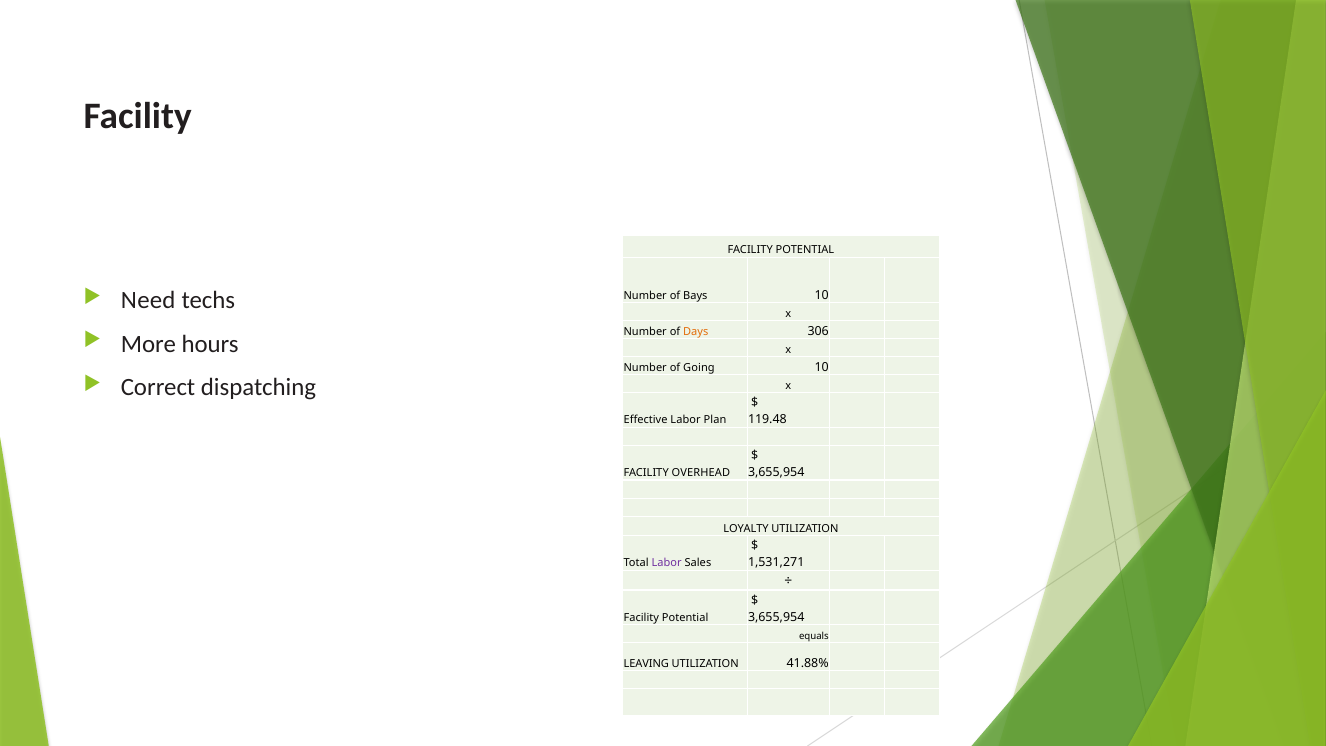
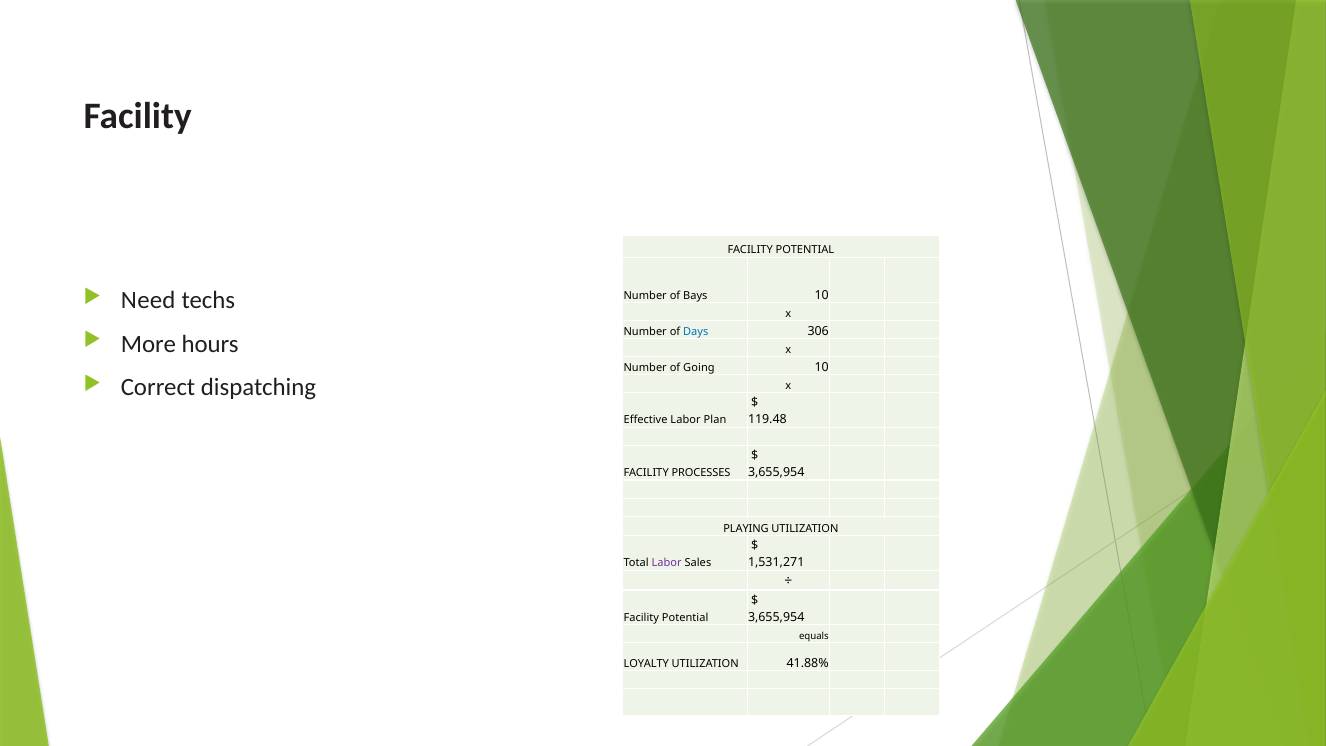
Days colour: orange -> blue
OVERHEAD: OVERHEAD -> PROCESSES
LOYALTY: LOYALTY -> PLAYING
LEAVING: LEAVING -> LOYALTY
